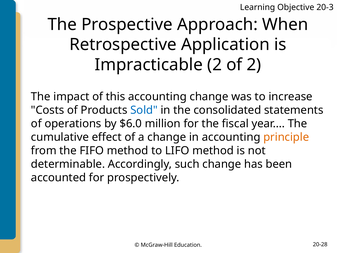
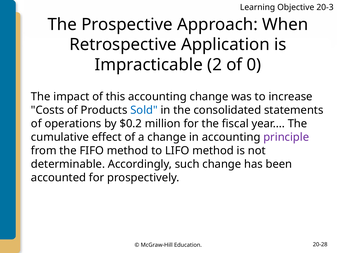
of 2: 2 -> 0
$6.0: $6.0 -> $0.2
principle colour: orange -> purple
